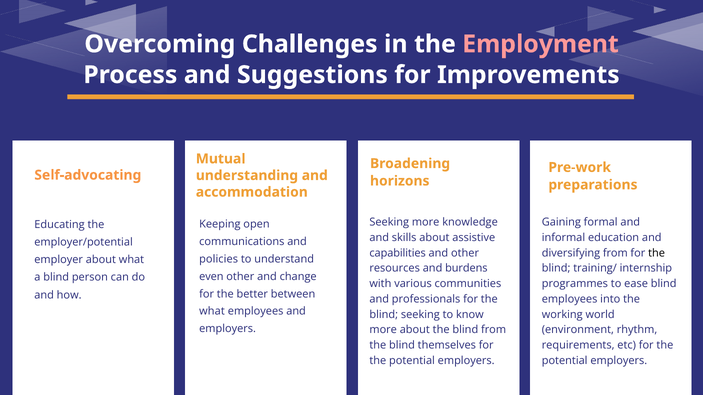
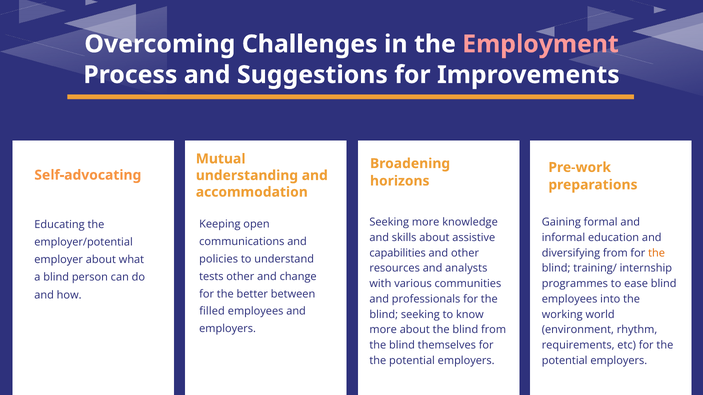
the at (657, 253) colour: black -> orange
burdens: burdens -> analysts
even: even -> tests
what at (212, 312): what -> filled
